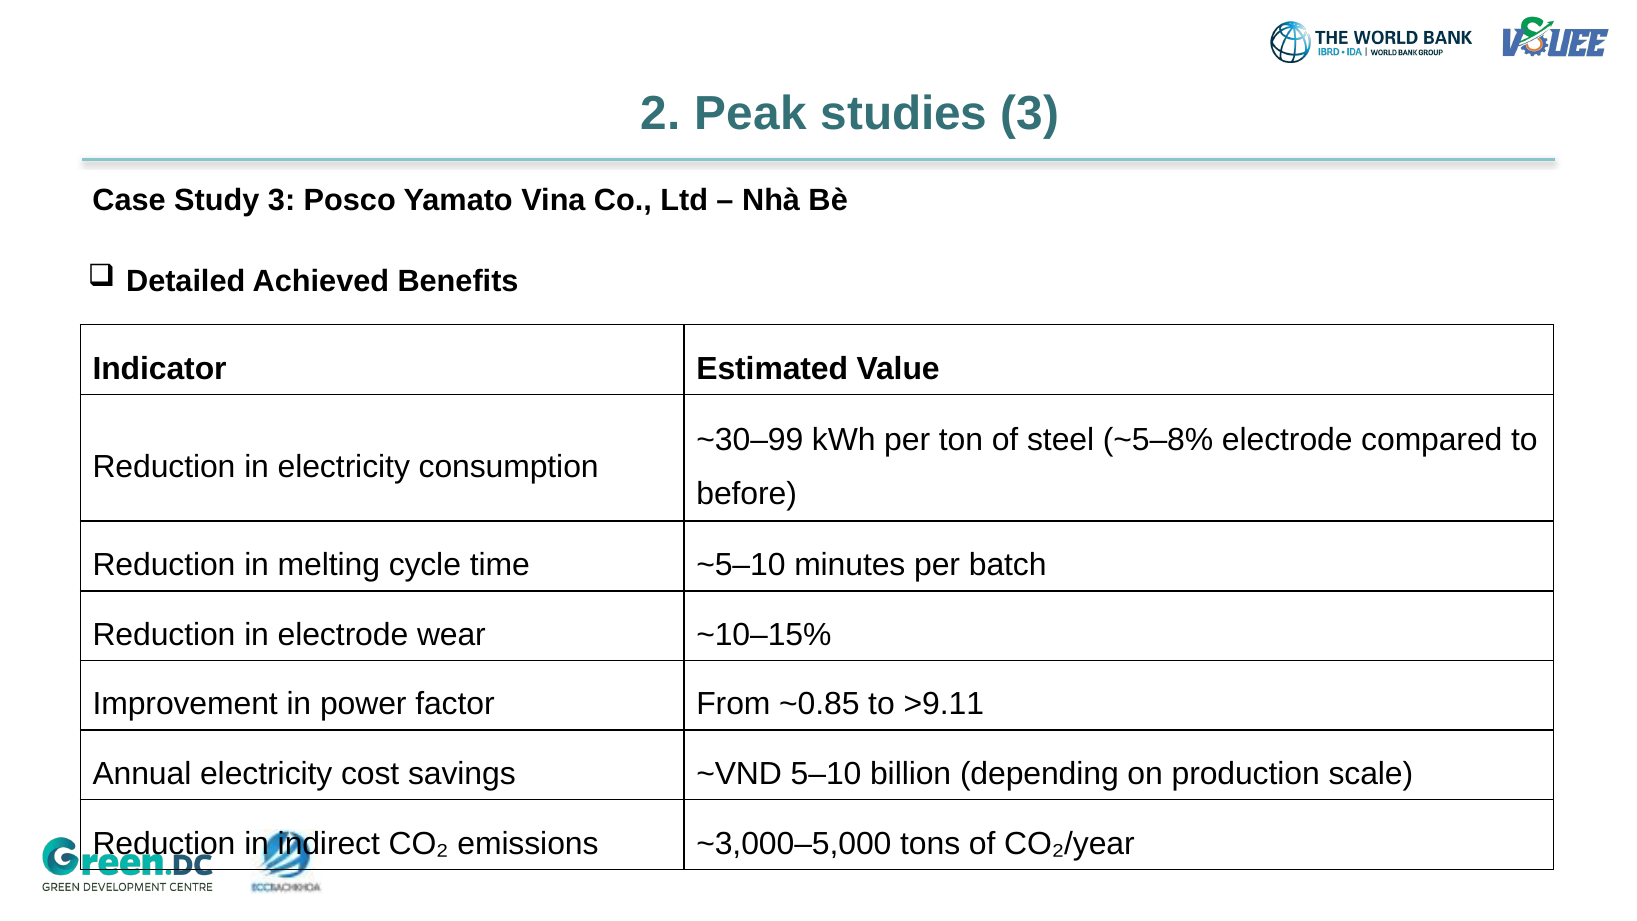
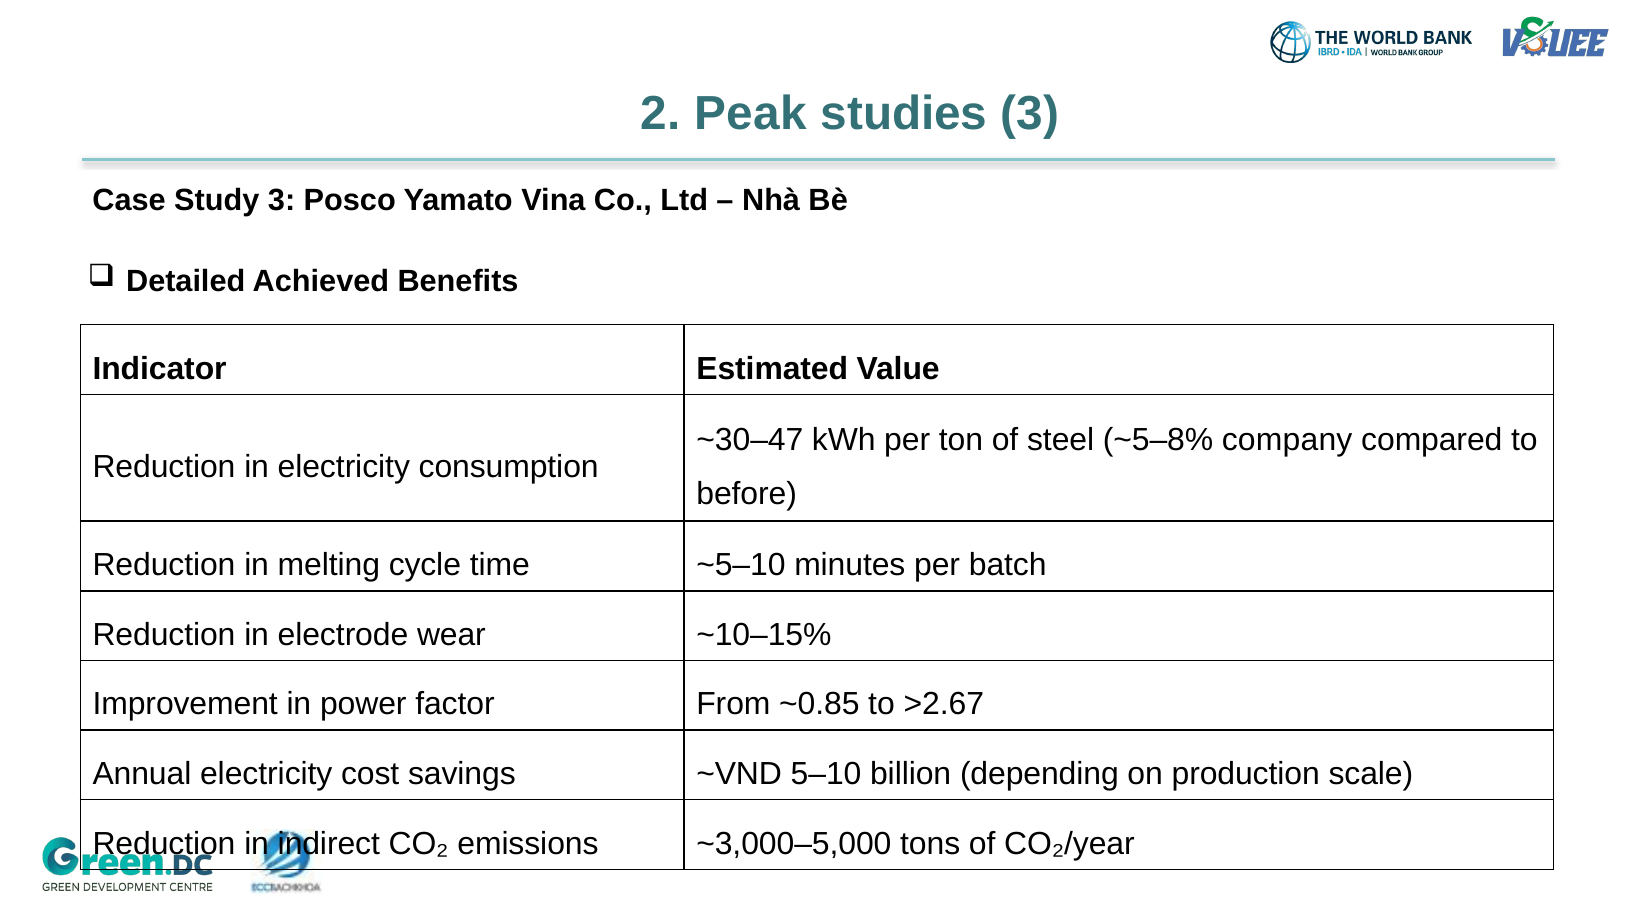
~30–99: ~30–99 -> ~30–47
~5–8% electrode: electrode -> company
>9.11: >9.11 -> >2.67
